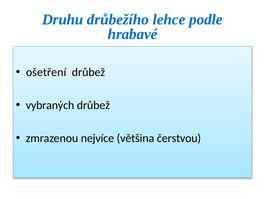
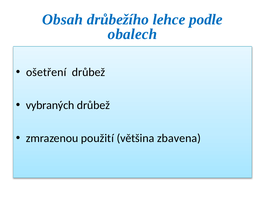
Druhu: Druhu -> Obsah
hrabavé: hrabavé -> obalech
nejvíce: nejvíce -> použití
čerstvou: čerstvou -> zbavena
